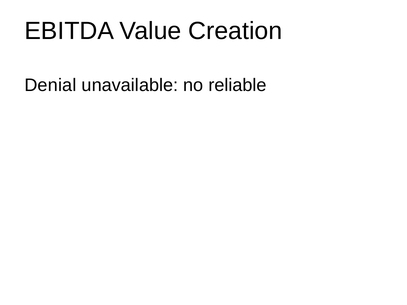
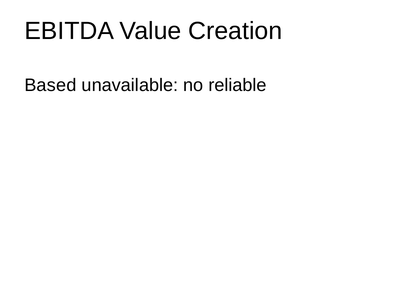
Denial: Denial -> Based
